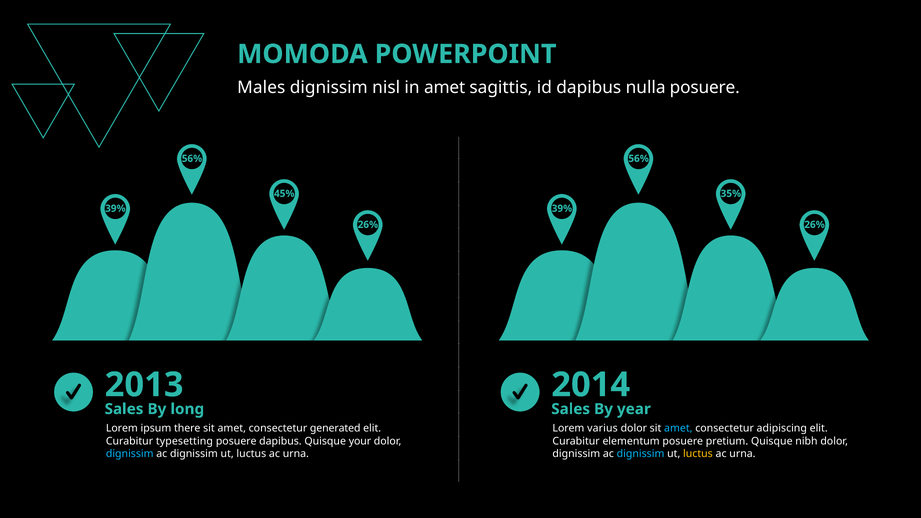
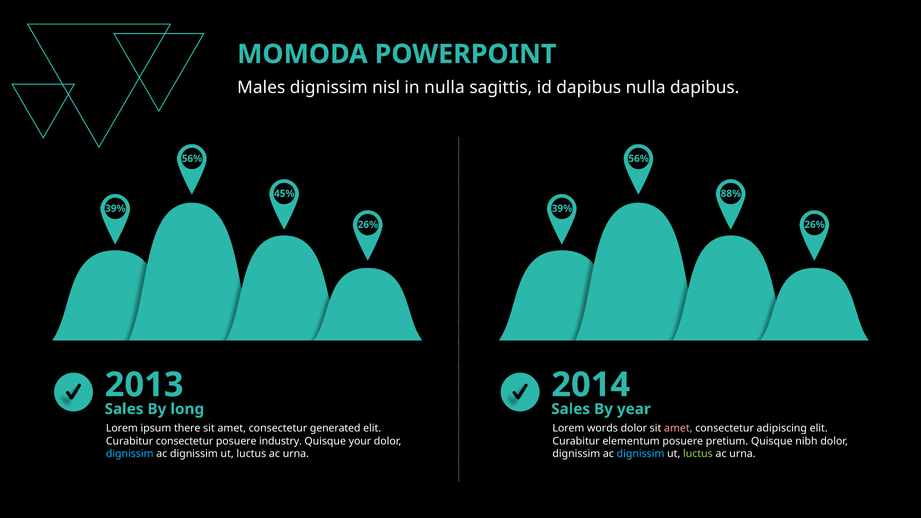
in amet: amet -> nulla
nulla posuere: posuere -> dapibus
35%: 35% -> 88%
varius: varius -> words
amet at (678, 428) colour: light blue -> pink
Curabitur typesetting: typesetting -> consectetur
posuere dapibus: dapibus -> industry
luctus at (698, 454) colour: yellow -> light green
